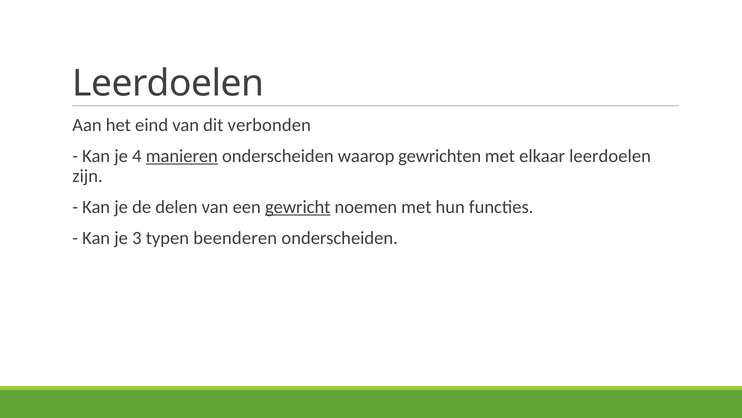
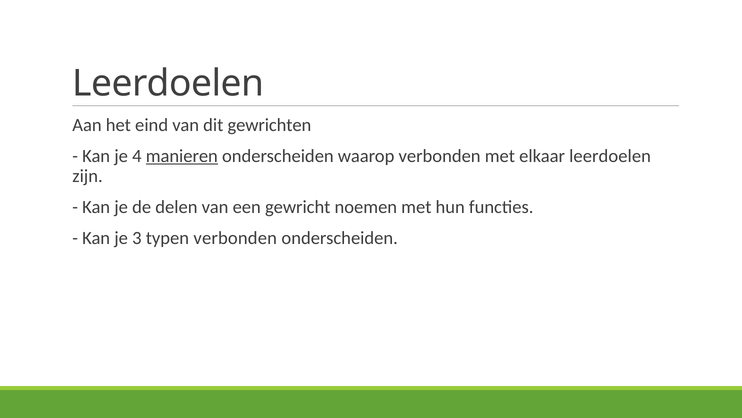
verbonden: verbonden -> gewrichten
waarop gewrichten: gewrichten -> verbonden
gewricht underline: present -> none
typen beenderen: beenderen -> verbonden
